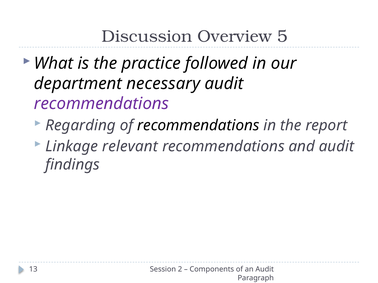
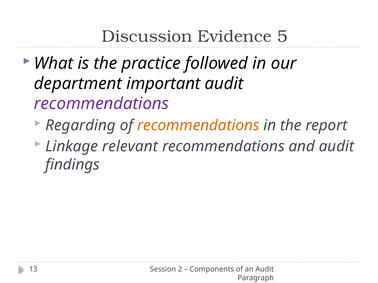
Overview: Overview -> Evidence
necessary: necessary -> important
recommendations at (198, 126) colour: black -> orange
